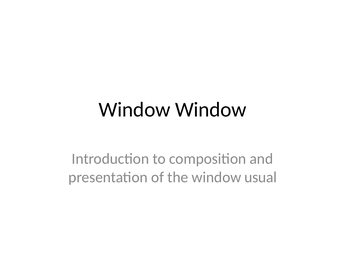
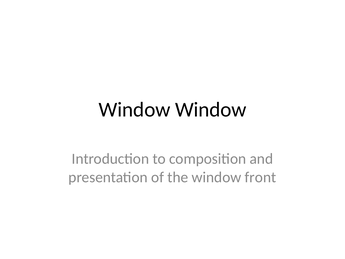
usual: usual -> front
